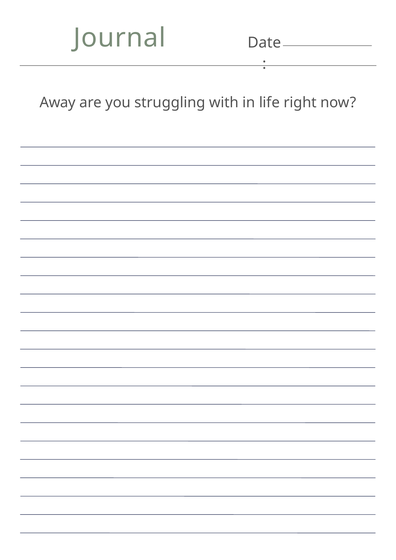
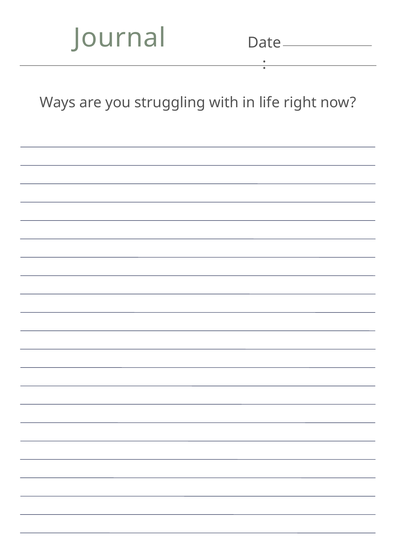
Away: Away -> Ways
